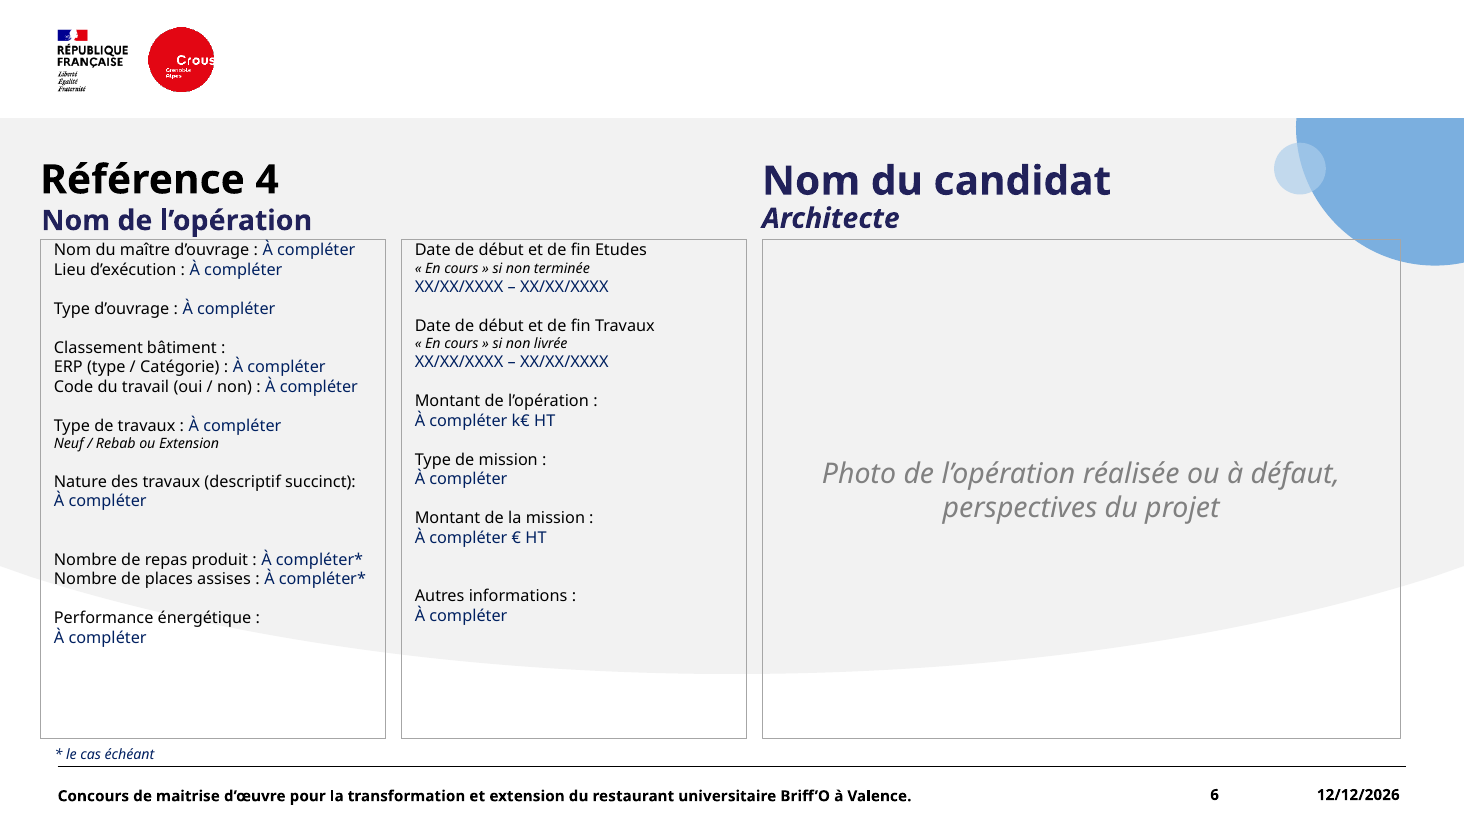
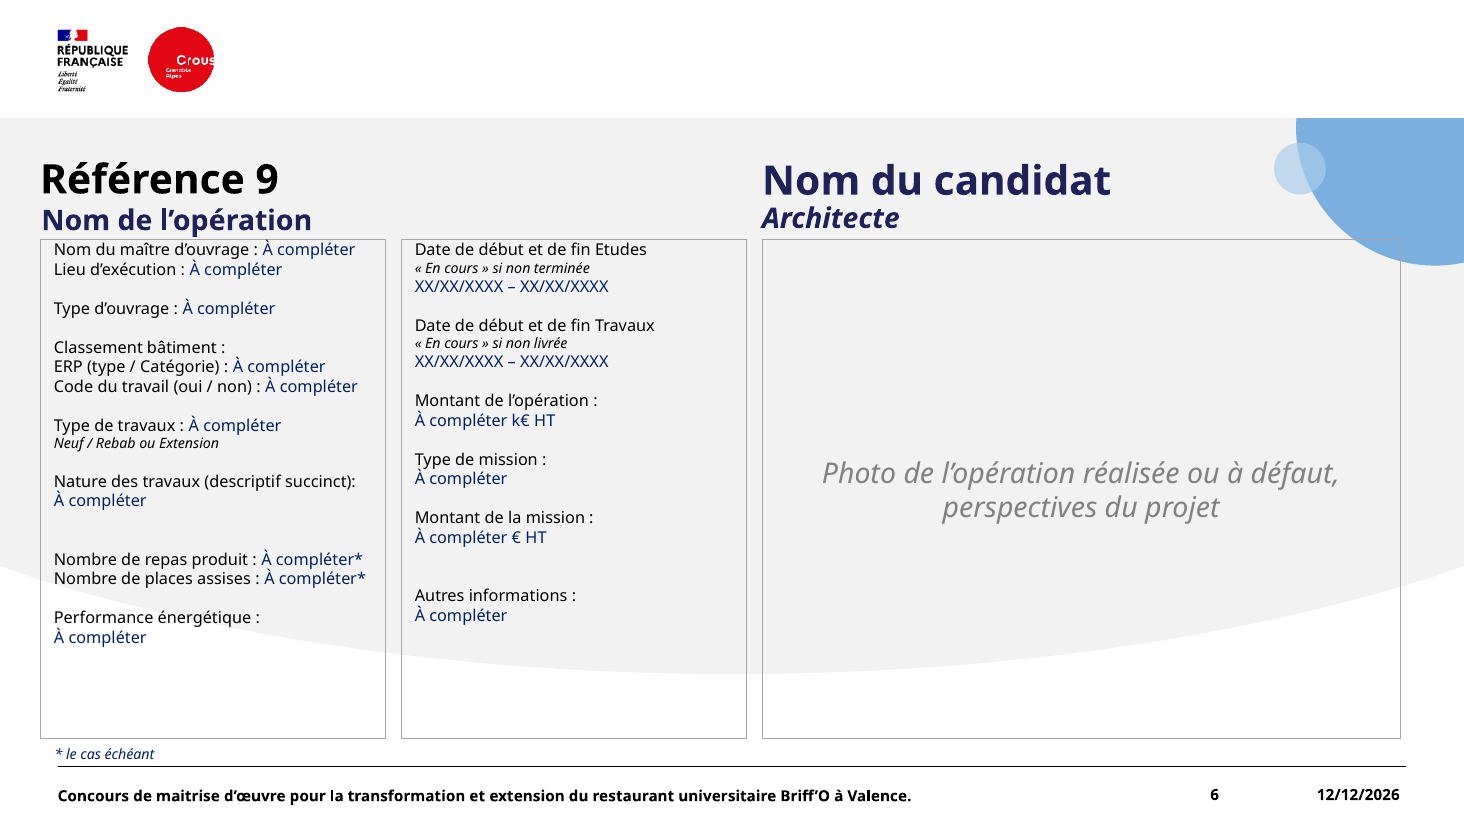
4: 4 -> 9
